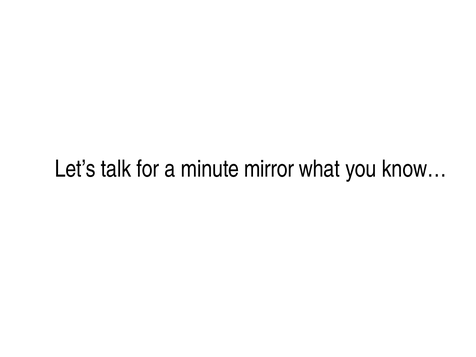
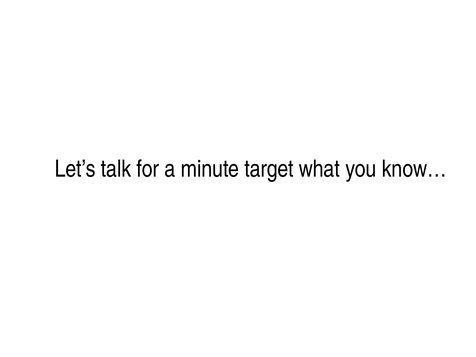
mirror: mirror -> target
